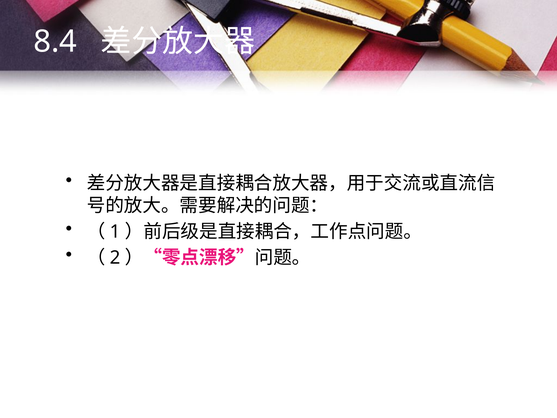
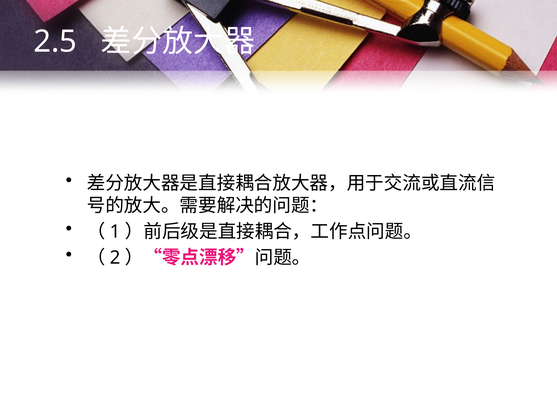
8.4: 8.4 -> 2.5
